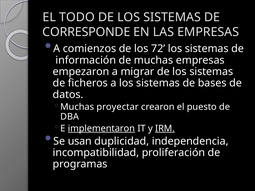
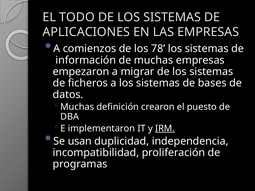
CORRESPONDE: CORRESPONDE -> APLICACIONES
72: 72 -> 78
proyectar: proyectar -> definición
implementaron underline: present -> none
